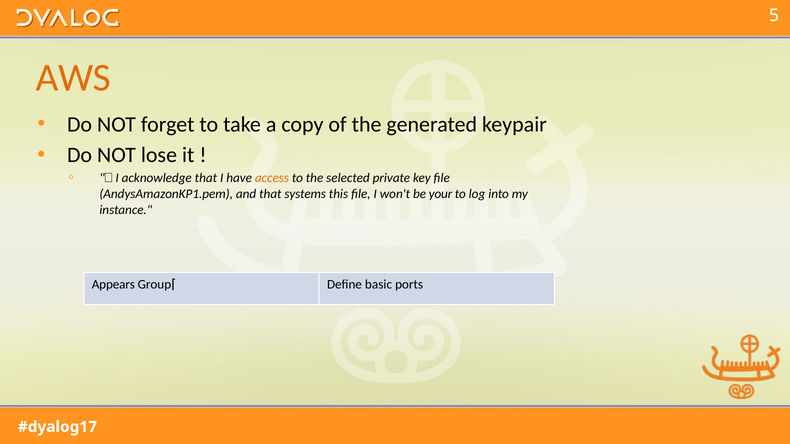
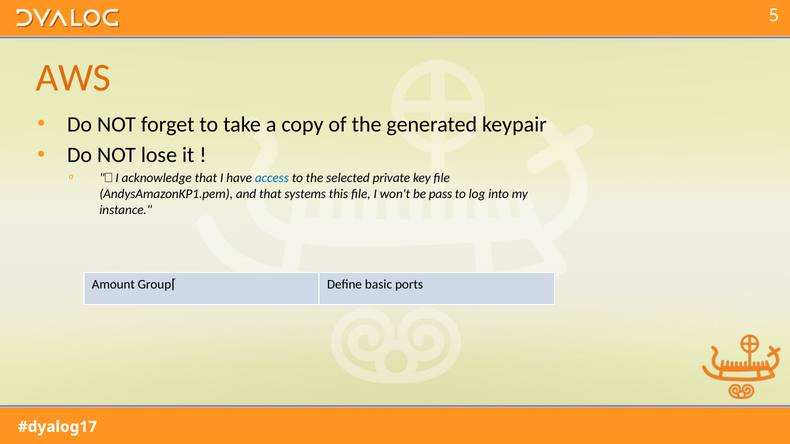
access colour: orange -> blue
your: your -> pass
Appears: Appears -> Amount
